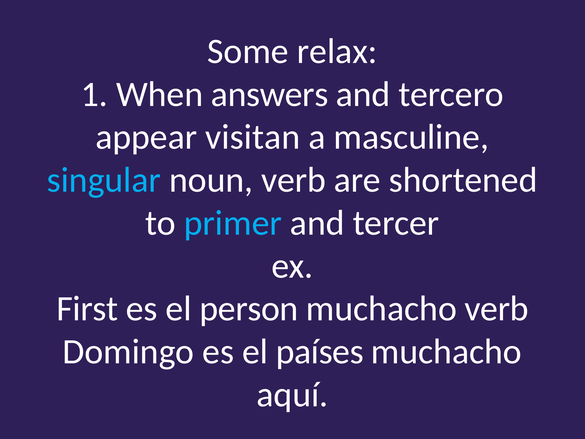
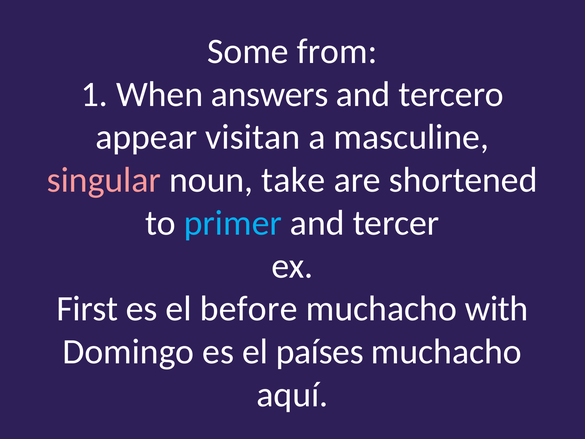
relax: relax -> from
singular colour: light blue -> pink
noun verb: verb -> take
person: person -> before
muchacho verb: verb -> with
